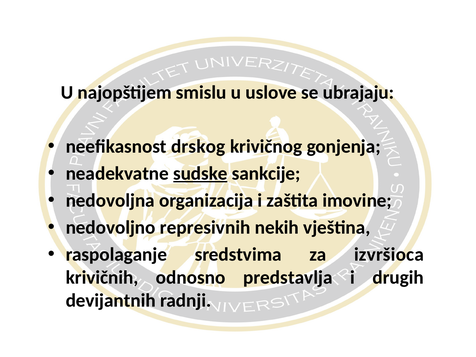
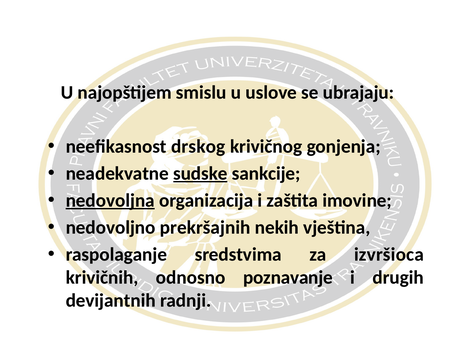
nedovoljna underline: none -> present
represivnih: represivnih -> prekršajnih
predstavlja: predstavlja -> poznavanje
